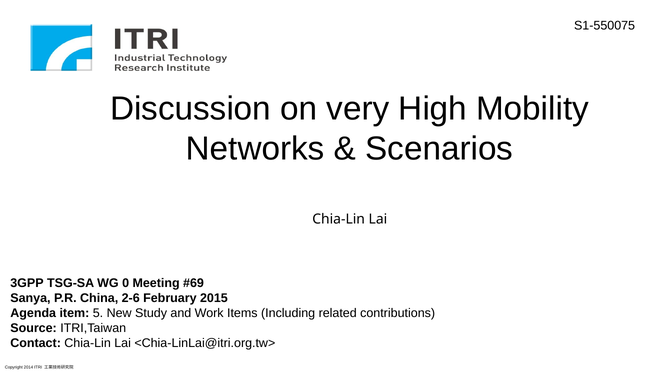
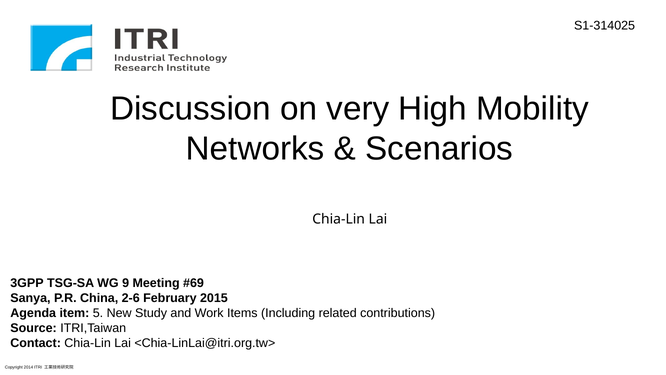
S1-550075: S1-550075 -> S1-314025
0: 0 -> 9
